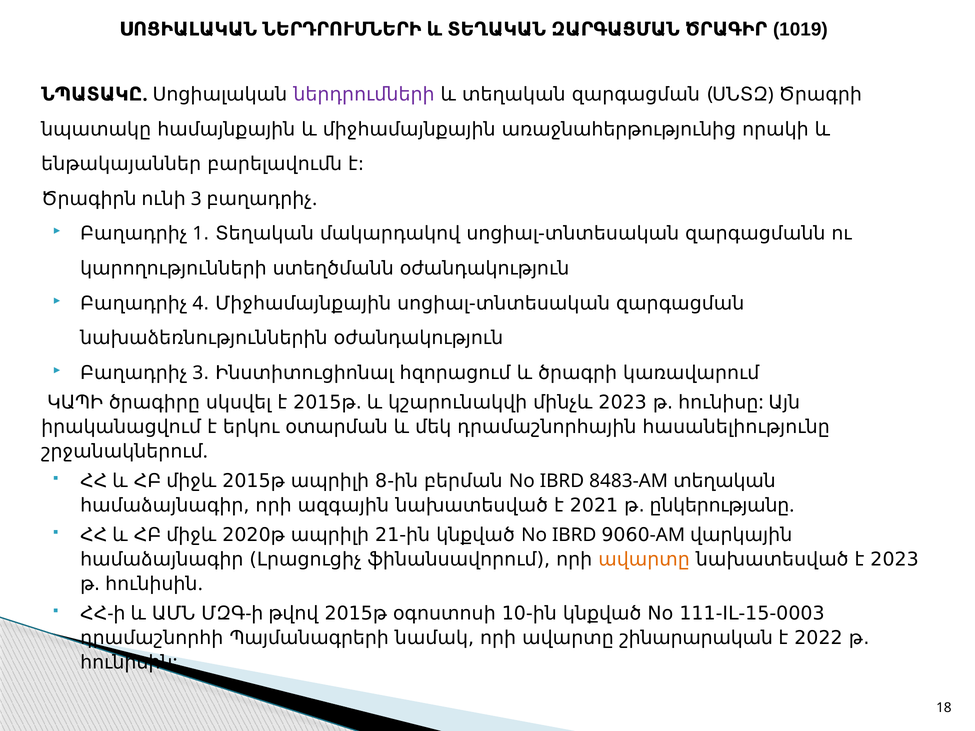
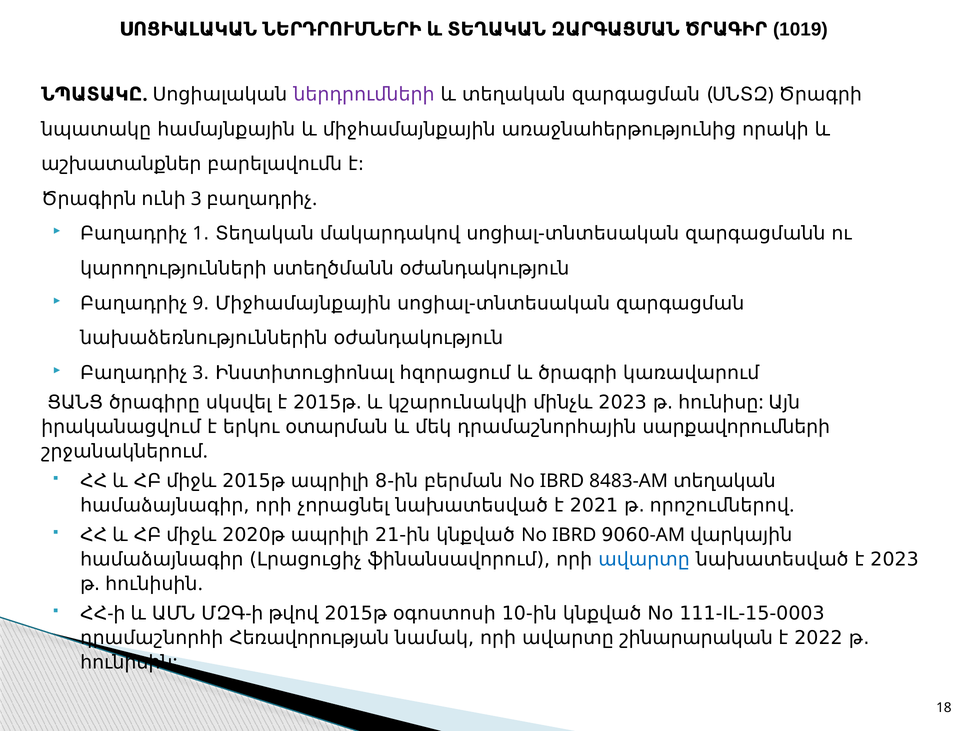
ենթակայաններ: ենթակայաններ -> աշխատանքներ
4: 4 -> 9
ԿԱՊԻ: ԿԱՊԻ -> ՑԱՆՑ
հասանելիությունը: հասանելիությունը -> սարքավորումների
ազգային: ազգային -> չորացնել
ընկերությանը: ընկերությանը -> որոշումներով
ավարտը at (644, 560) colour: orange -> blue
Պայմանագրերի: Պայմանագրերի -> Հեռավորության
